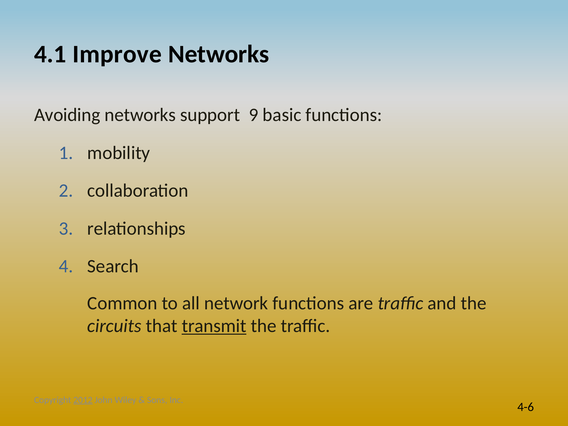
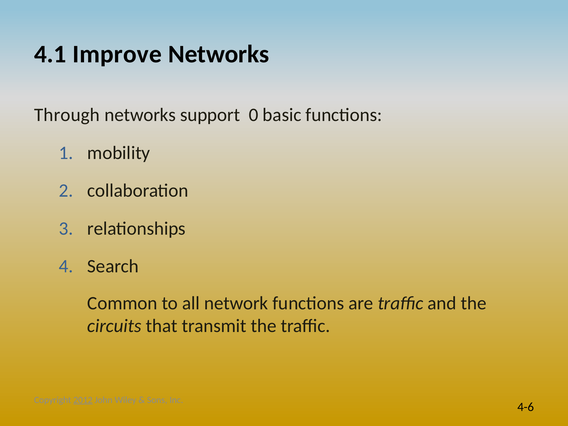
Avoiding: Avoiding -> Through
9: 9 -> 0
transmit underline: present -> none
